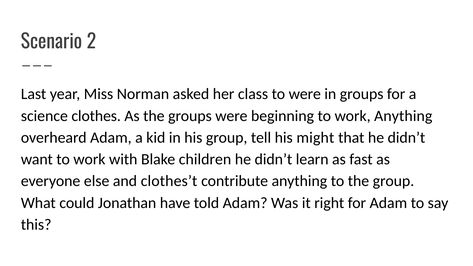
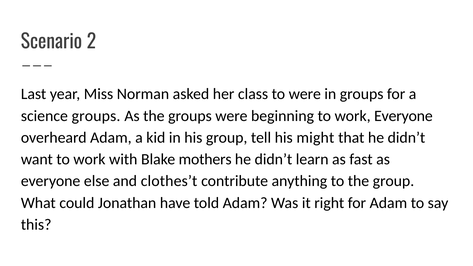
science clothes: clothes -> groups
work Anything: Anything -> Everyone
children: children -> mothers
